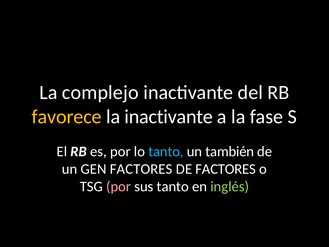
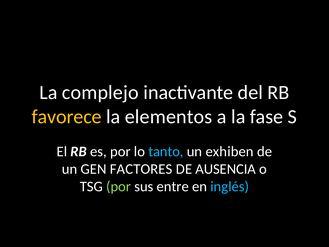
la inactivante: inactivante -> elementos
también: también -> exhiben
DE FACTORES: FACTORES -> AUSENCIA
por at (119, 186) colour: pink -> light green
sus tanto: tanto -> entre
inglés colour: light green -> light blue
